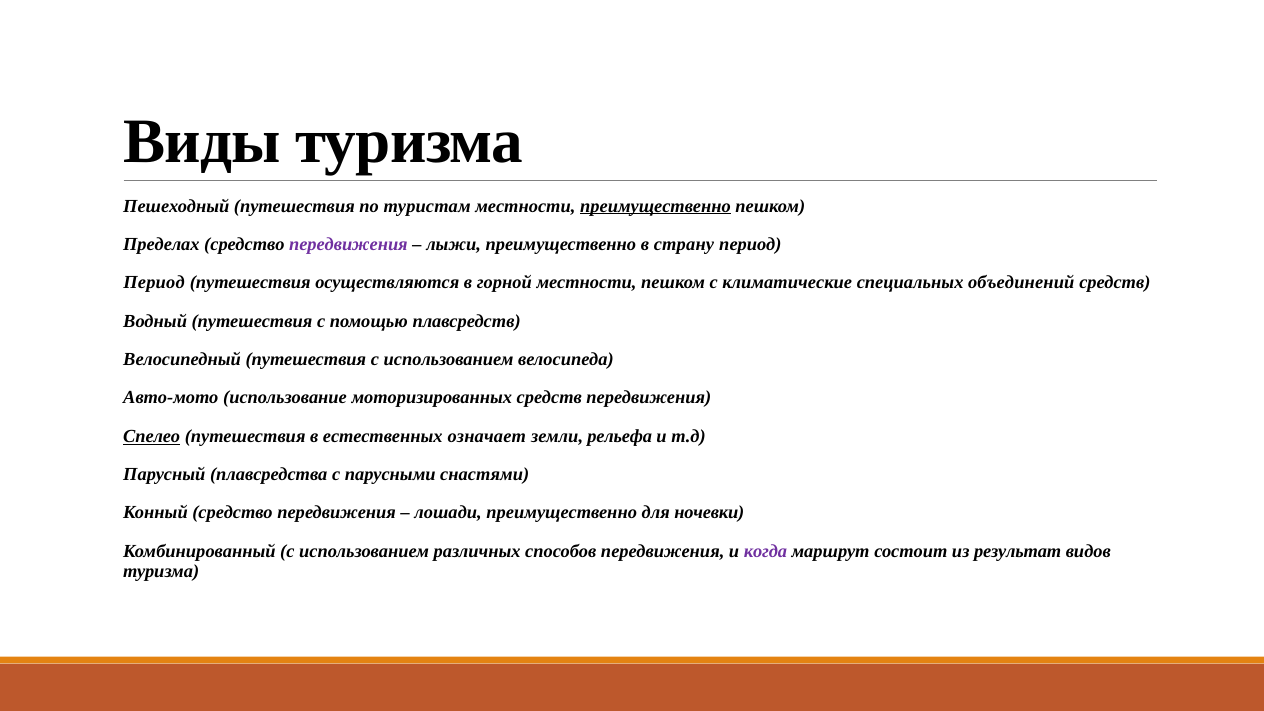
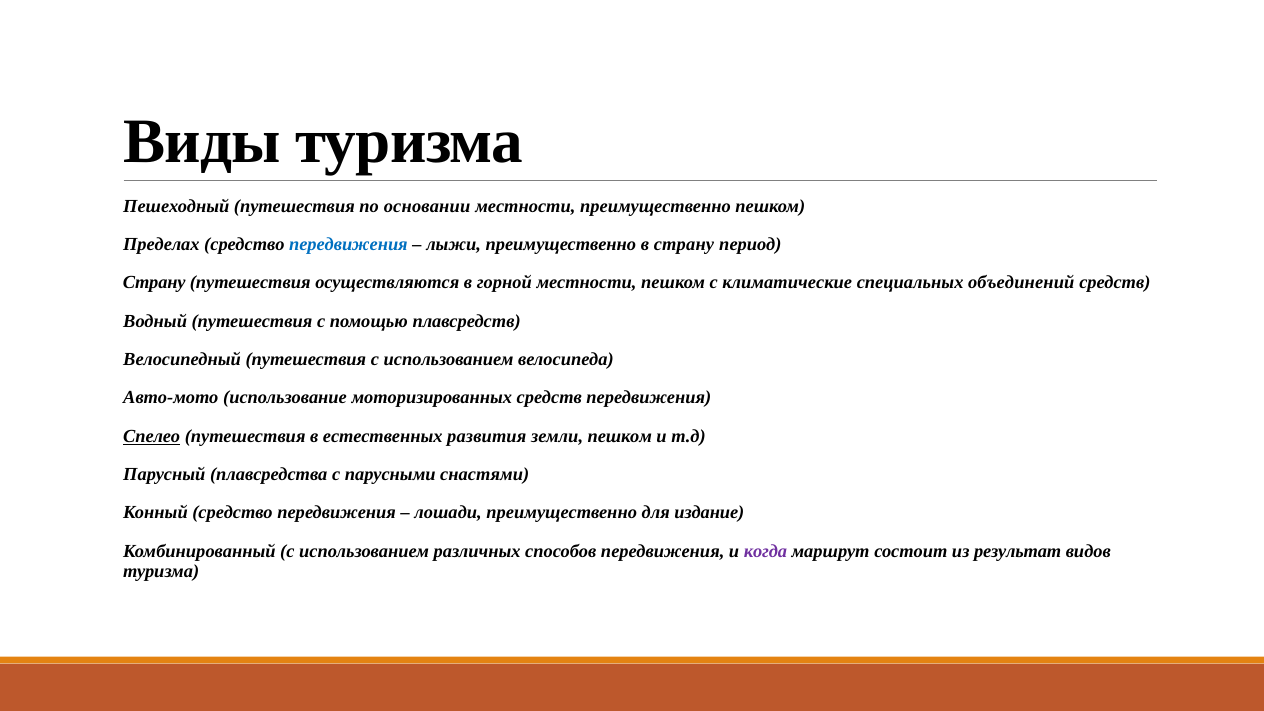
туристам: туристам -> основании
преимущественно at (655, 206) underline: present -> none
передвижения at (348, 244) colour: purple -> blue
Период at (154, 283): Период -> Страну
означает: означает -> развития
земли рельефа: рельефа -> пешком
ночевки: ночевки -> издание
